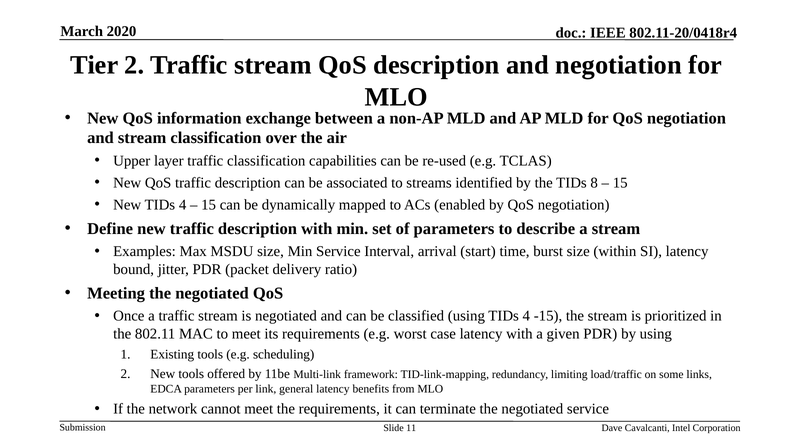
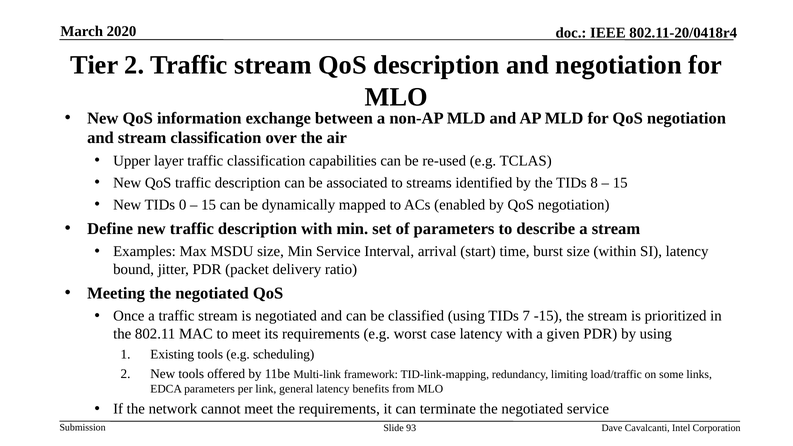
New TIDs 4: 4 -> 0
using TIDs 4: 4 -> 7
11: 11 -> 93
